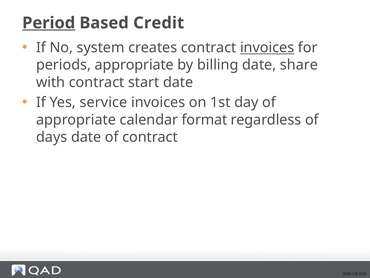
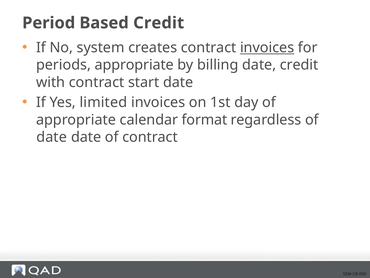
Period underline: present -> none
date share: share -> credit
service: service -> limited
days at (52, 137): days -> date
